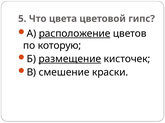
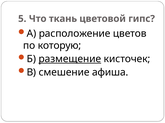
цвета: цвета -> ткань
расположение underline: present -> none
краски: краски -> афиша
